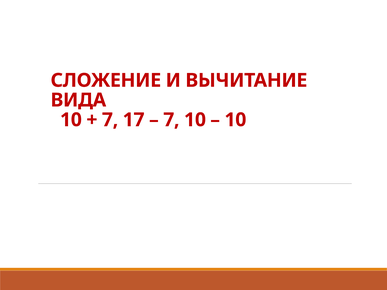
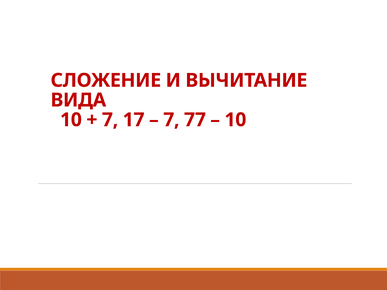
7 10: 10 -> 77
